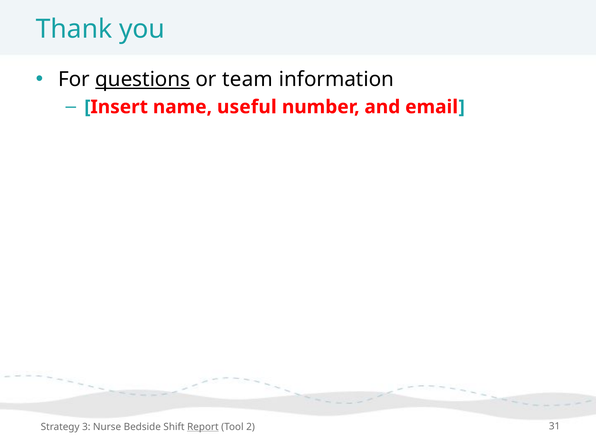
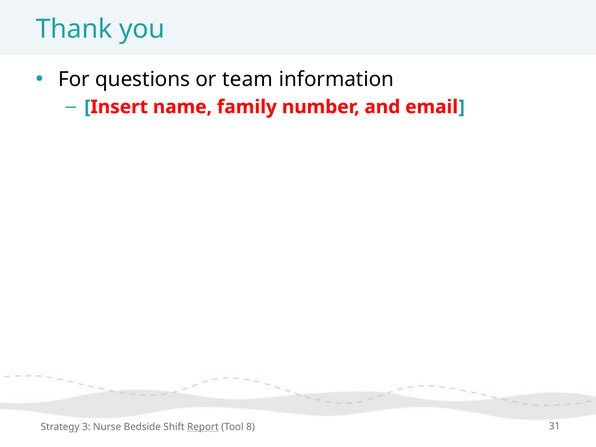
questions underline: present -> none
useful: useful -> family
2: 2 -> 8
